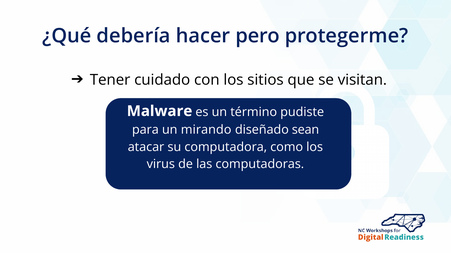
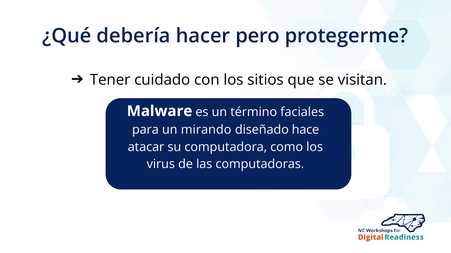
pudiste: pudiste -> faciales
sean: sean -> hace
